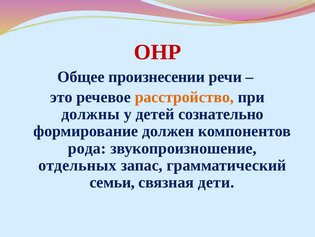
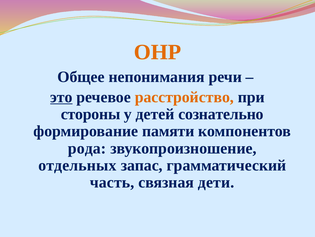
ОНР colour: red -> orange
произнесении: произнесении -> непонимания
это underline: none -> present
должны: должны -> стороны
должен: должен -> памяти
семьи: семьи -> часть
